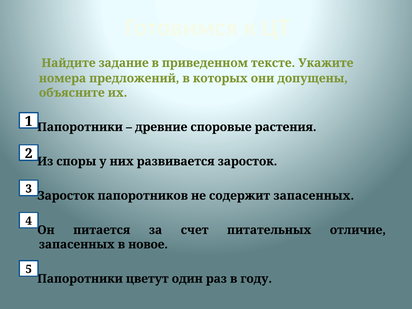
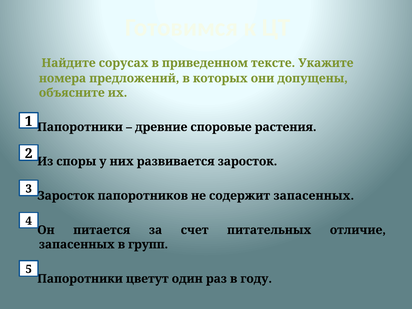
задание: задание -> сорусах
новое: новое -> групп
